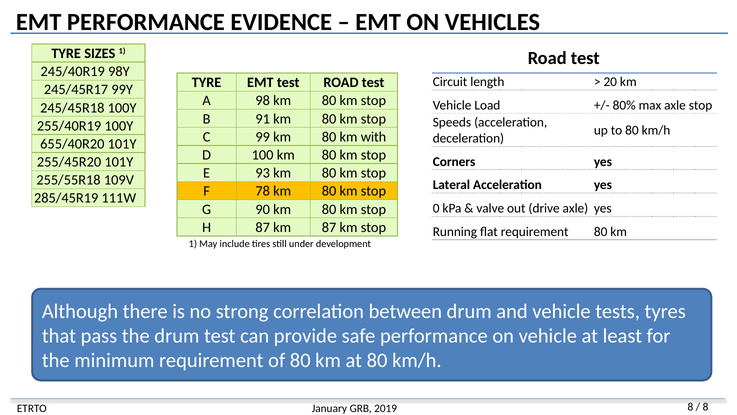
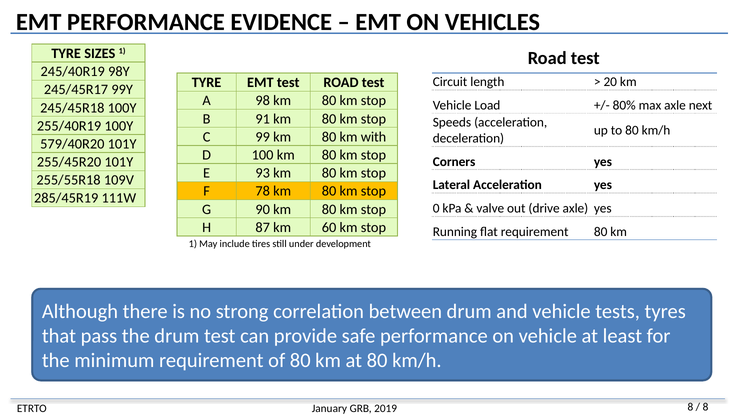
axle stop: stop -> next
655/40R20: 655/40R20 -> 579/40R20
km 87: 87 -> 60
